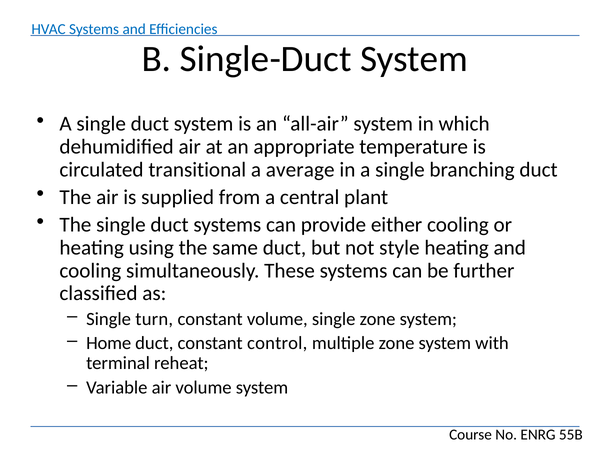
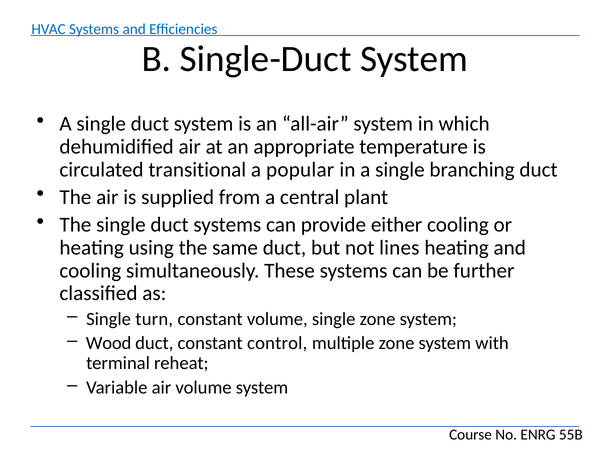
average: average -> popular
style: style -> lines
Home: Home -> Wood
